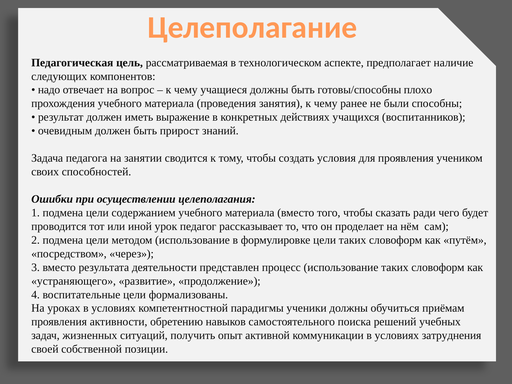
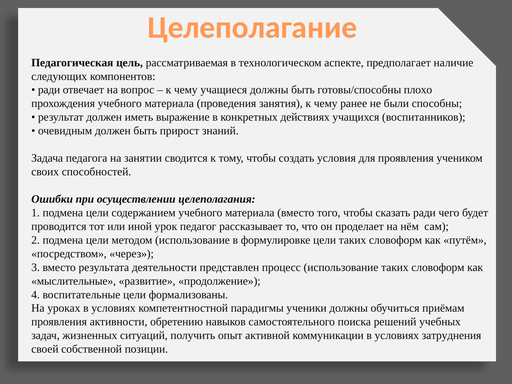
надо at (49, 90): надо -> ради
устраняющего: устраняющего -> мыслительные
